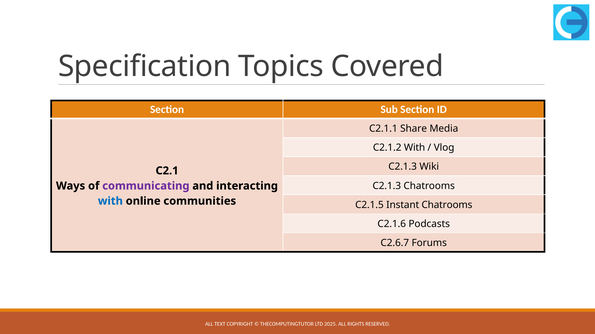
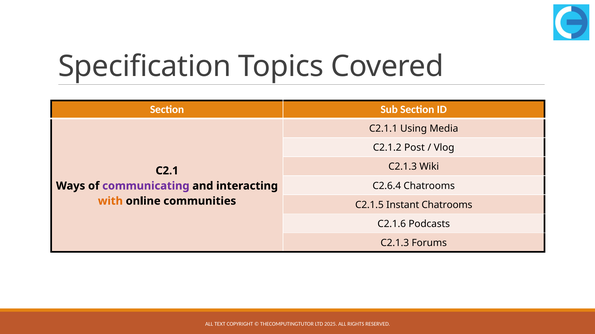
Share: Share -> Using
C2.1.2 With: With -> Post
C2.1.3 at (387, 186): C2.1.3 -> C2.6.4
with at (110, 201) colour: blue -> orange
C2.6.7 at (395, 243): C2.6.7 -> C2.1.3
